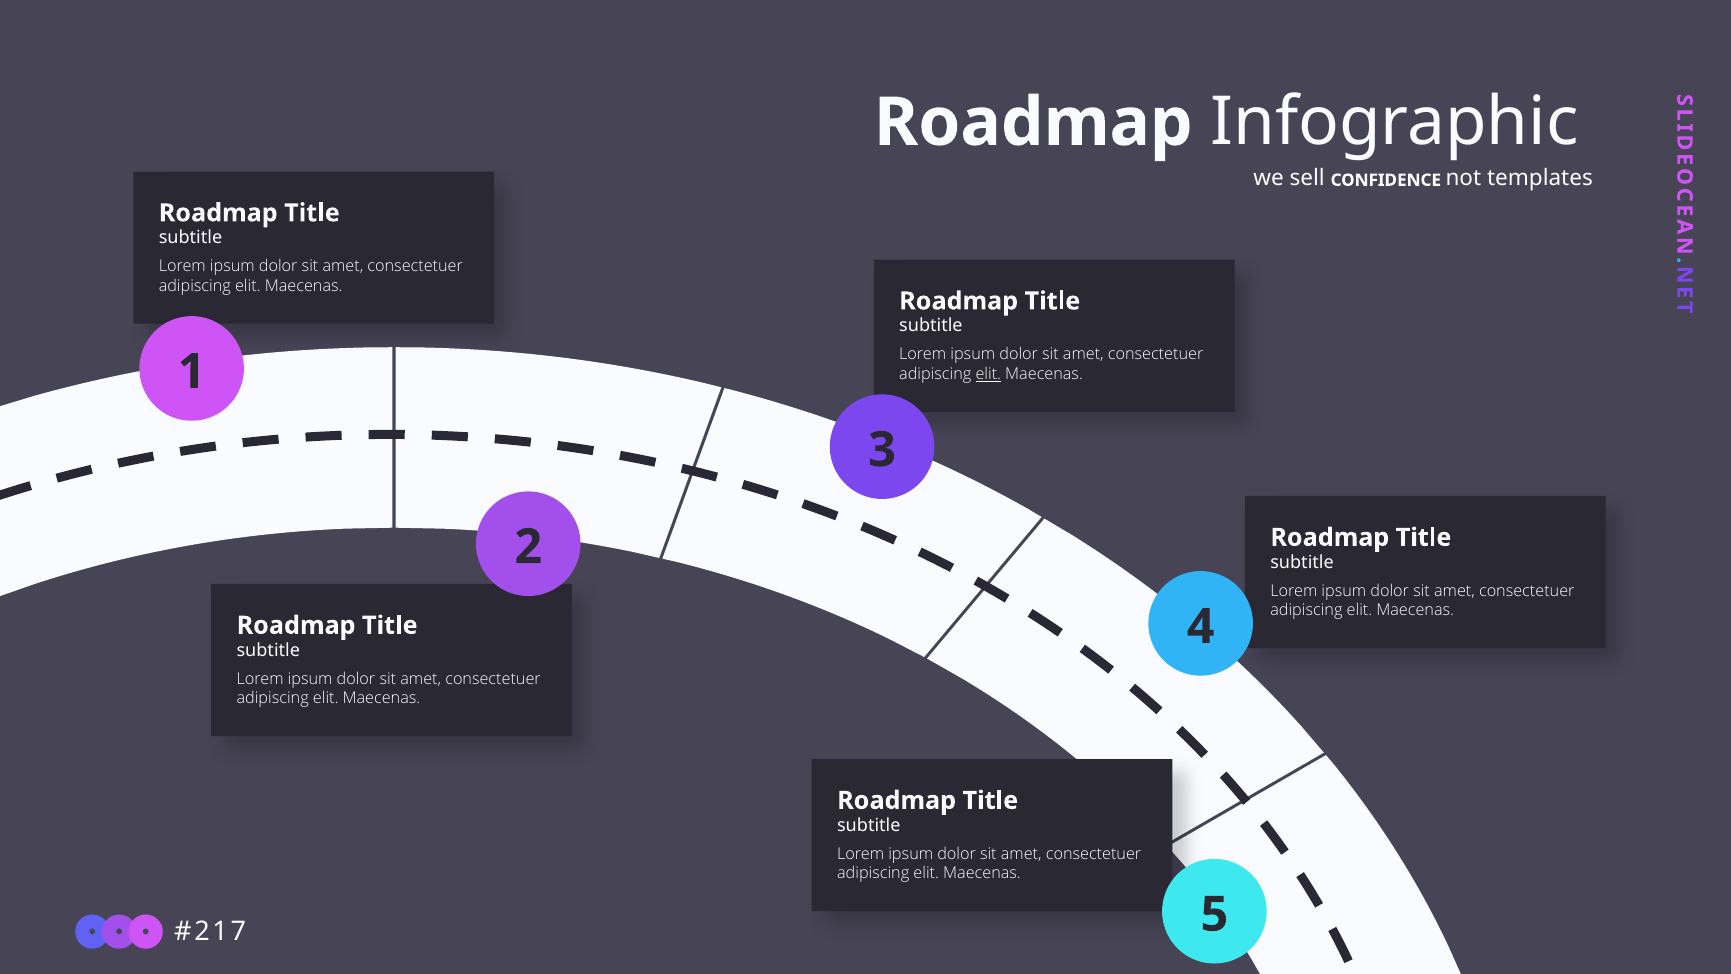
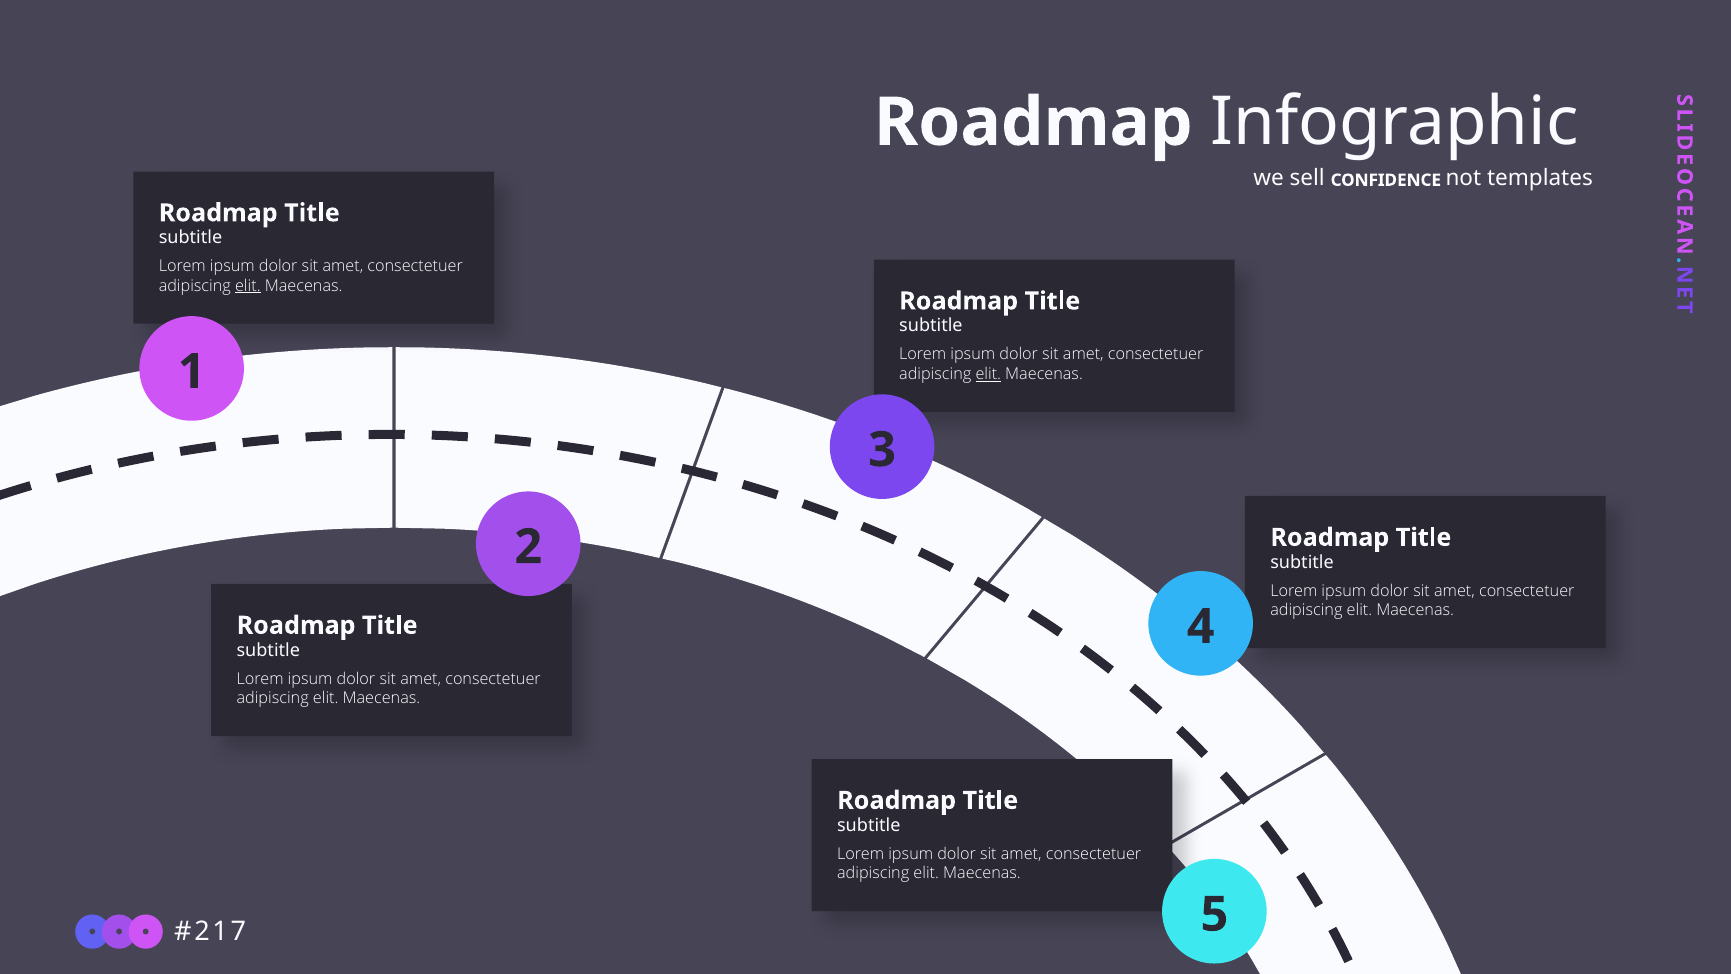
elit at (248, 286) underline: none -> present
